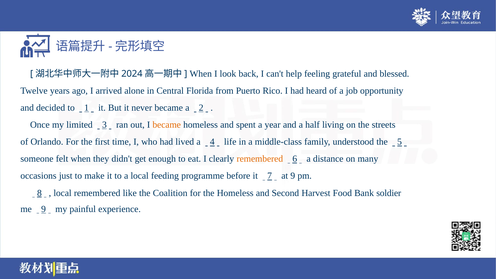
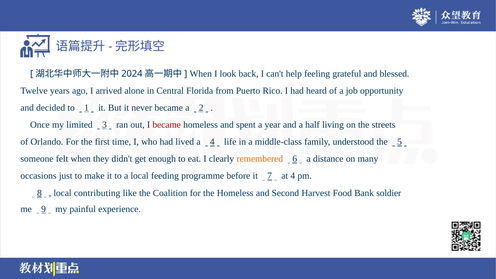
became at (167, 125) colour: orange -> red
at 9: 9 -> 4
local remembered: remembered -> contributing
